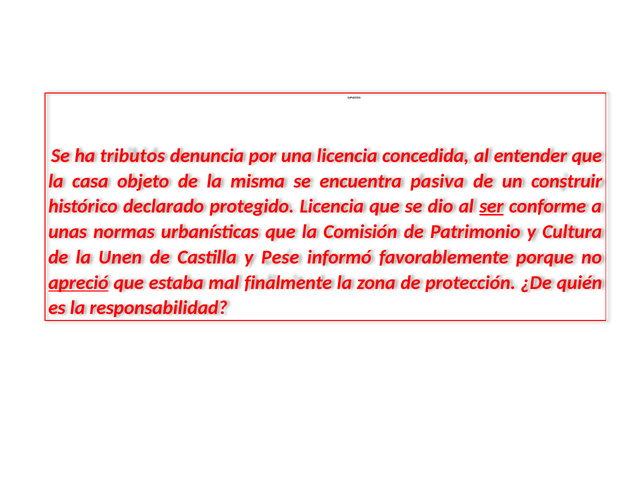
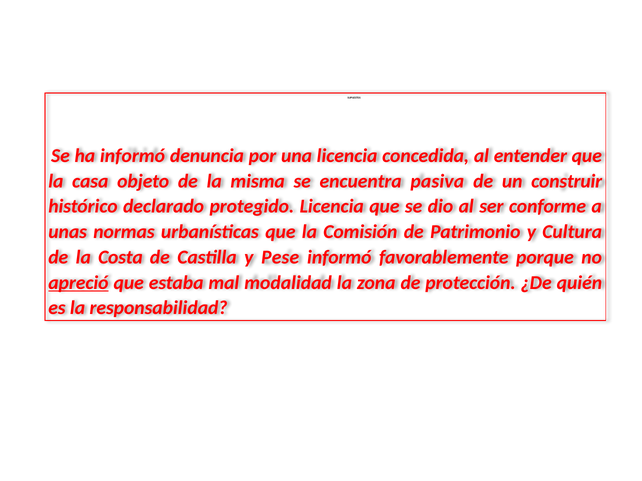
ha tributos: tributos -> informó
ser underline: present -> none
Unen: Unen -> Costa
finalmente: finalmente -> modalidad
